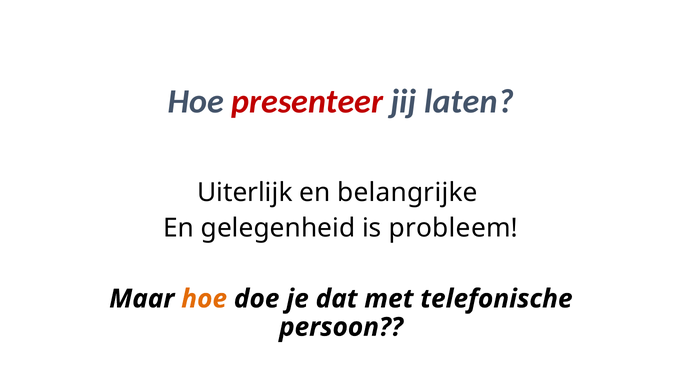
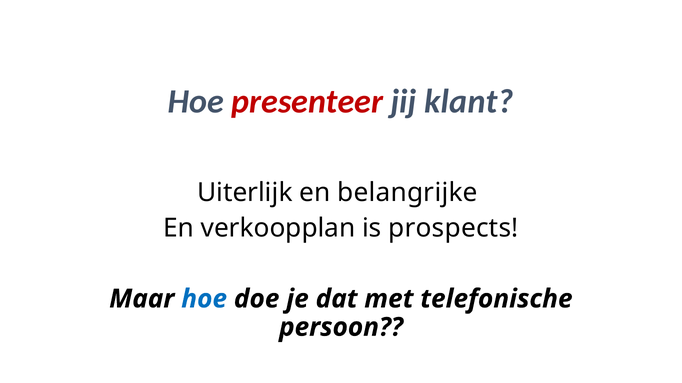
laten: laten -> klant
gelegenheid: gelegenheid -> verkoopplan
probleem: probleem -> prospects
hoe at (204, 299) colour: orange -> blue
